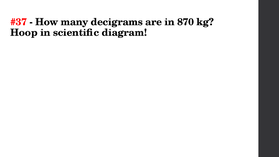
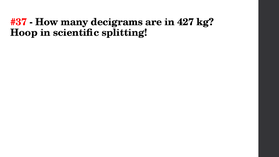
870: 870 -> 427
diagram: diagram -> splitting
